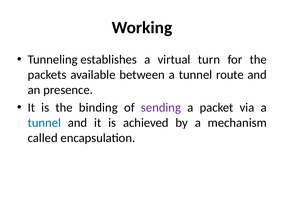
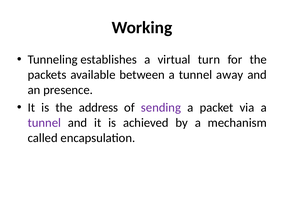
route: route -> away
binding: binding -> address
tunnel at (44, 123) colour: blue -> purple
